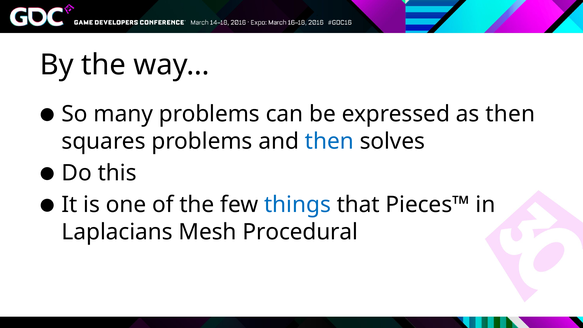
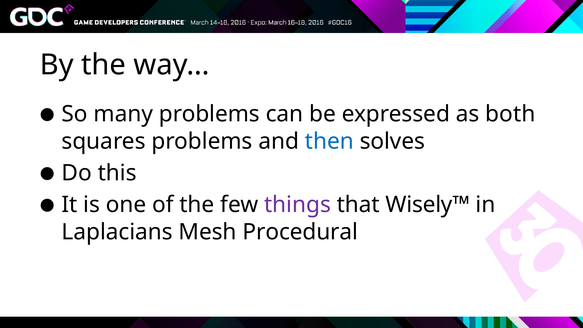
as then: then -> both
things colour: blue -> purple
Pieces™: Pieces™ -> Wisely™
